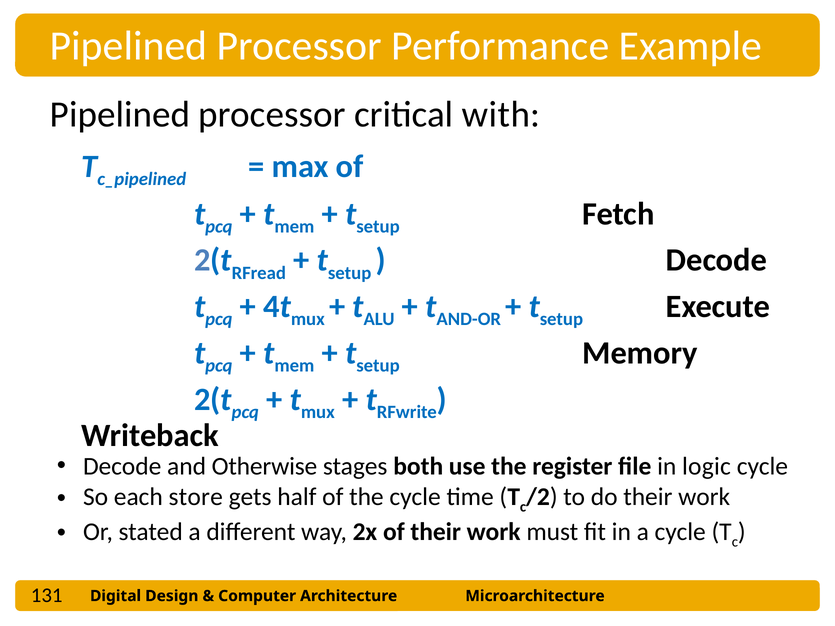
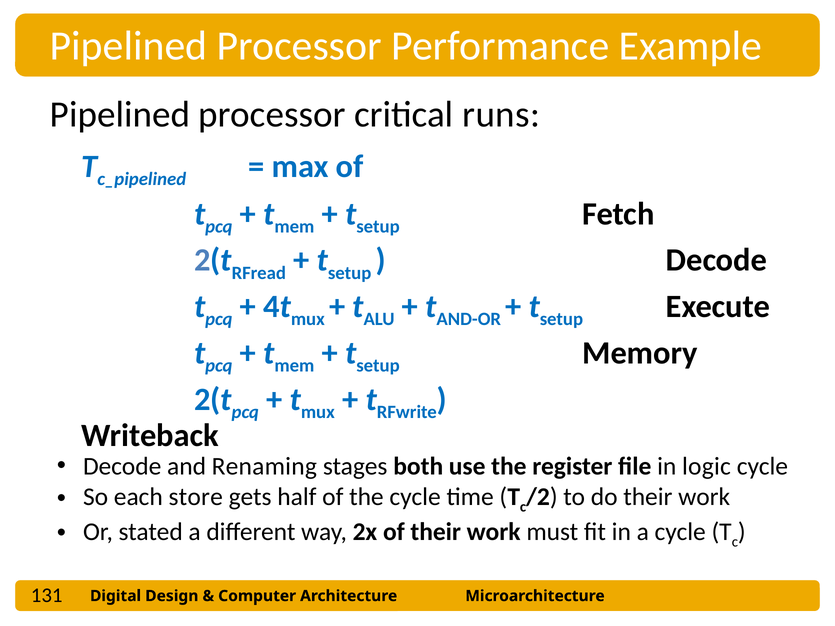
with: with -> runs
Otherwise: Otherwise -> Renaming
